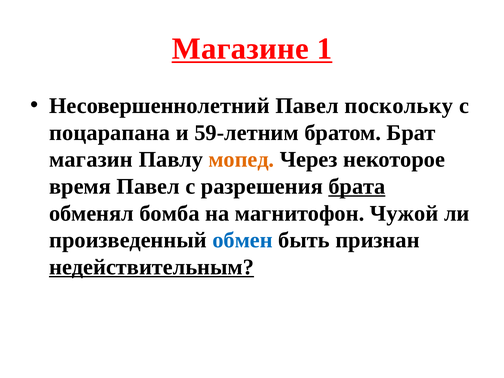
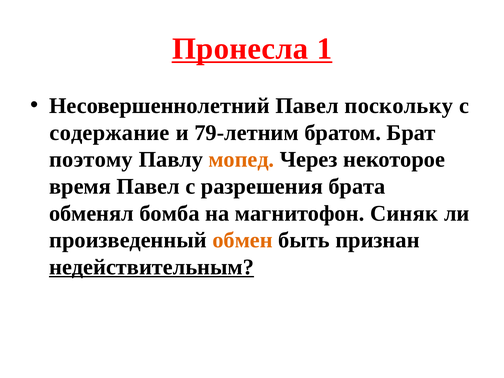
Магазине: Магазине -> Пронесла
поцарапана: поцарапана -> содержание
59-летним: 59-летним -> 79-летним
магазин: магазин -> поэтому
брата underline: present -> none
Чужой: Чужой -> Синяк
обмен colour: blue -> orange
